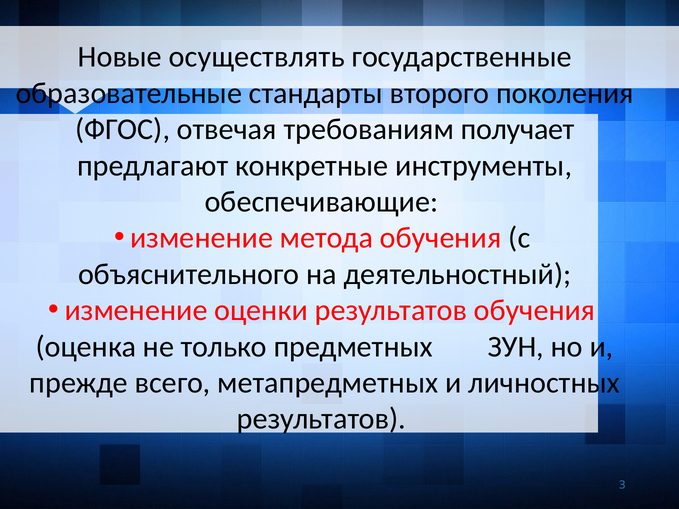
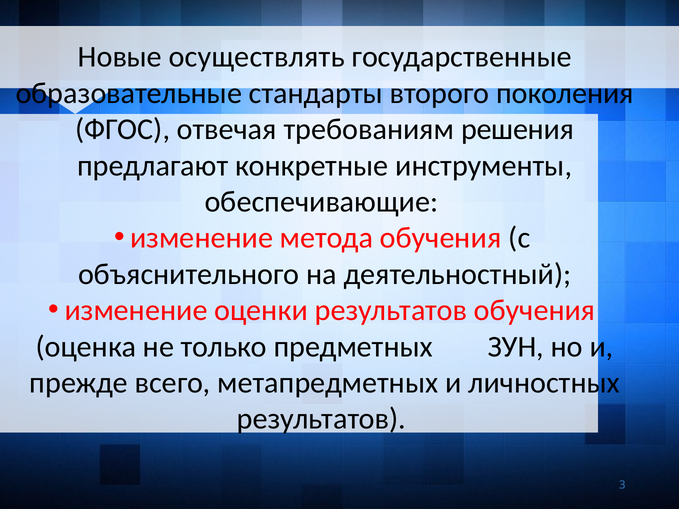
получает: получает -> решения
